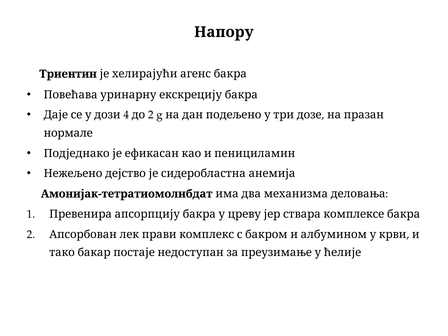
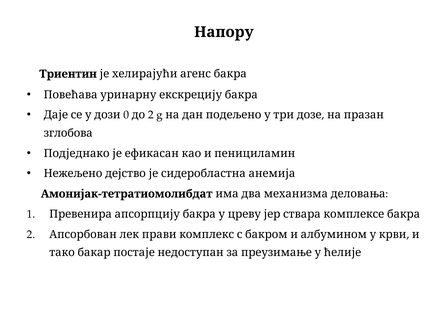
4: 4 -> 0
нормале: нормале -> зглобова
